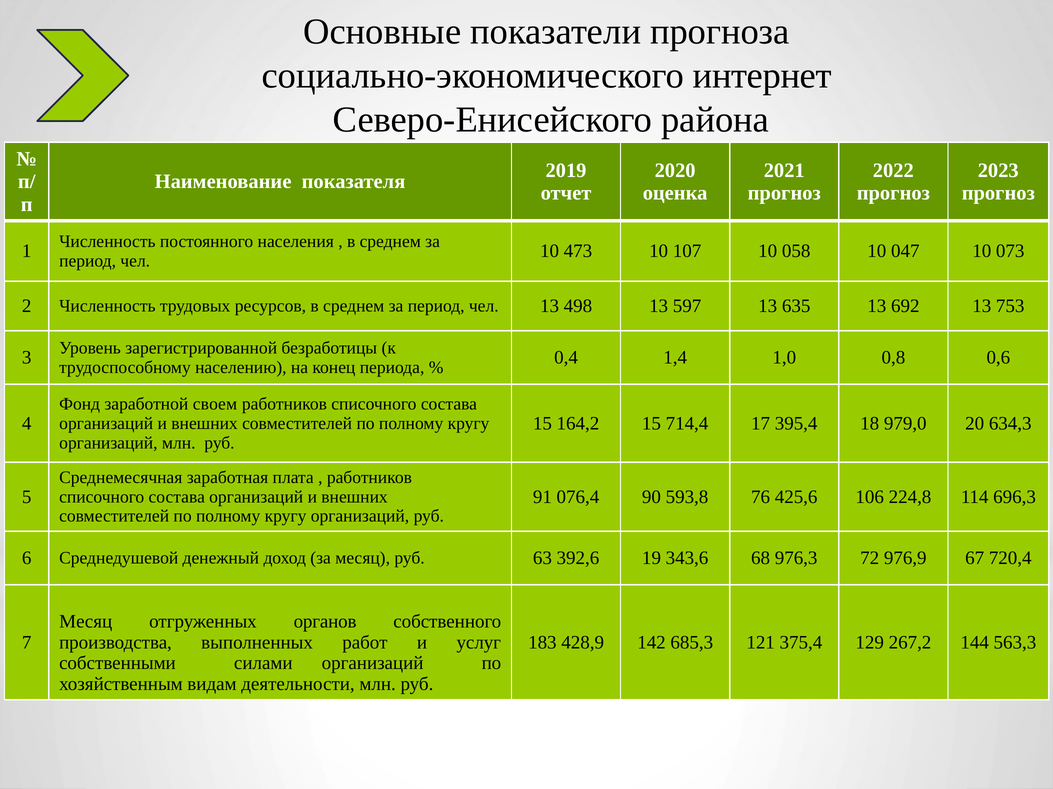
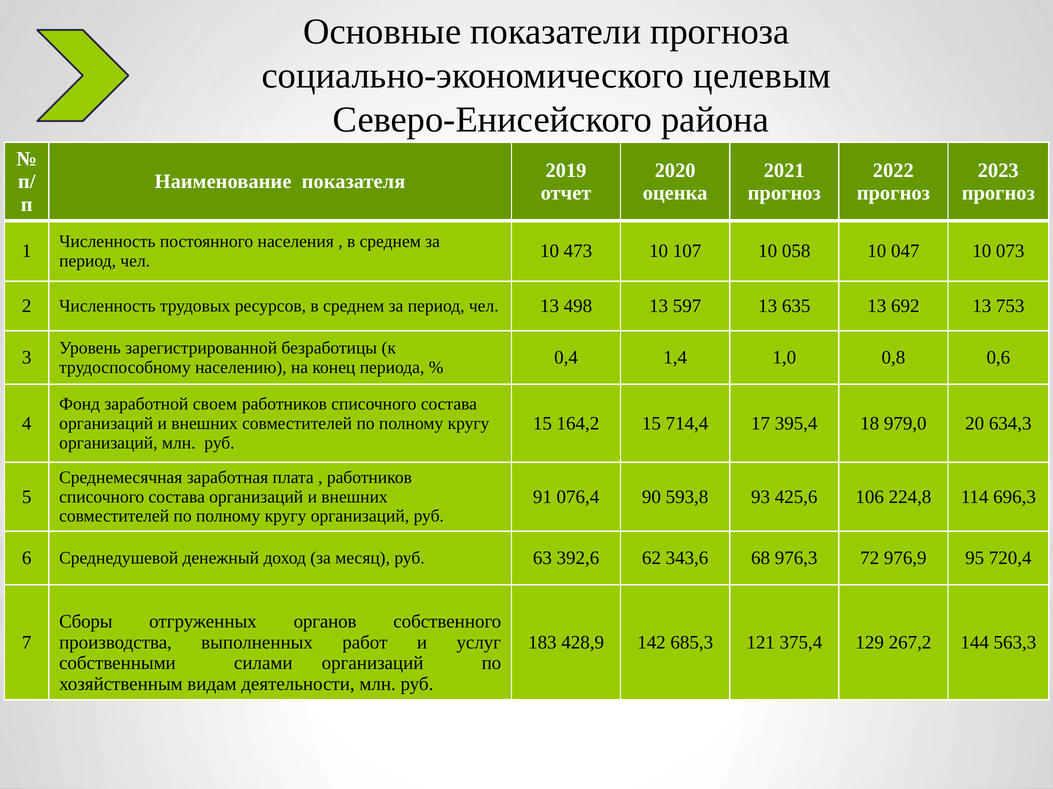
интернет: интернет -> целевым
76: 76 -> 93
19: 19 -> 62
67: 67 -> 95
Месяц at (86, 622): Месяц -> Сборы
